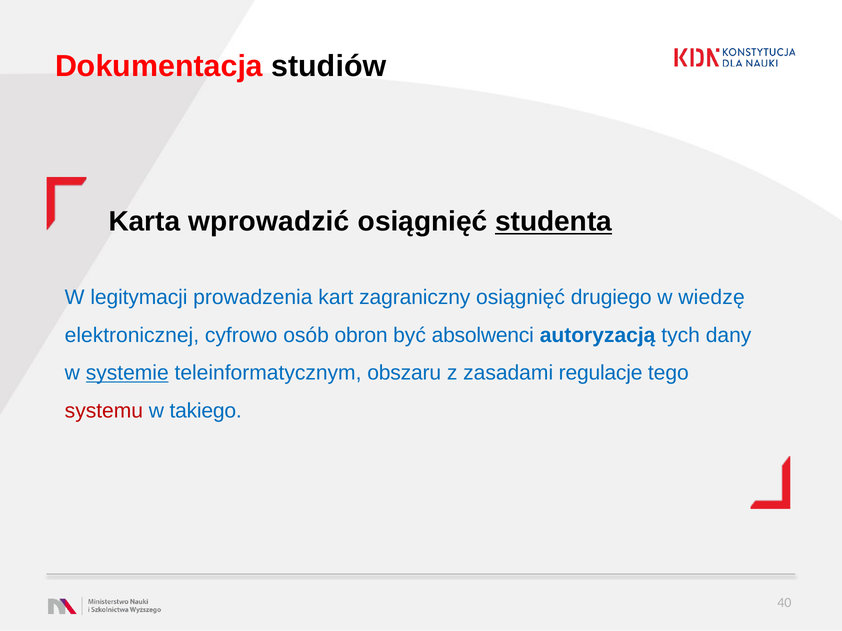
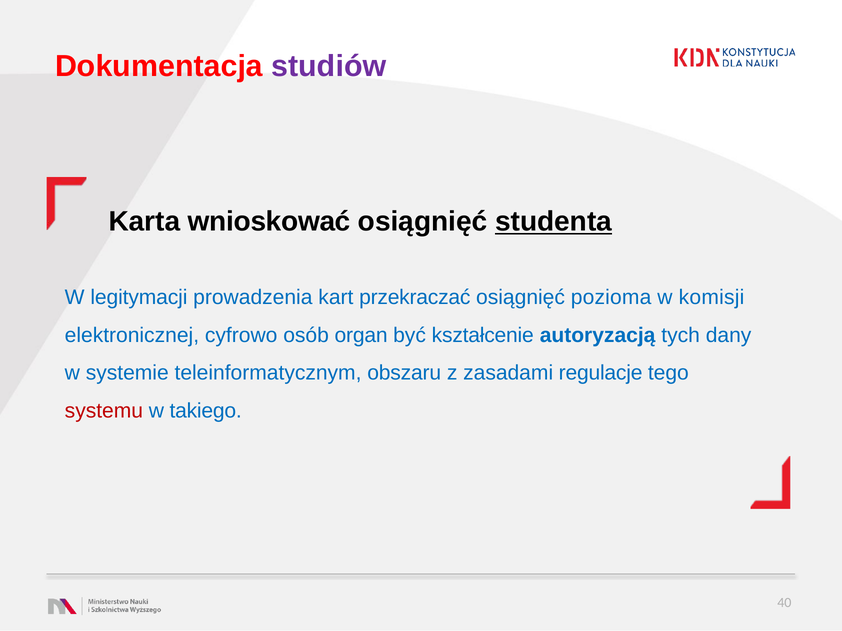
studiów colour: black -> purple
wprowadzić: wprowadzić -> wnioskować
zagraniczny: zagraniczny -> przekraczać
drugiego: drugiego -> pozioma
wiedzę: wiedzę -> komisji
obron: obron -> organ
absolwenci: absolwenci -> kształcenie
systemie underline: present -> none
